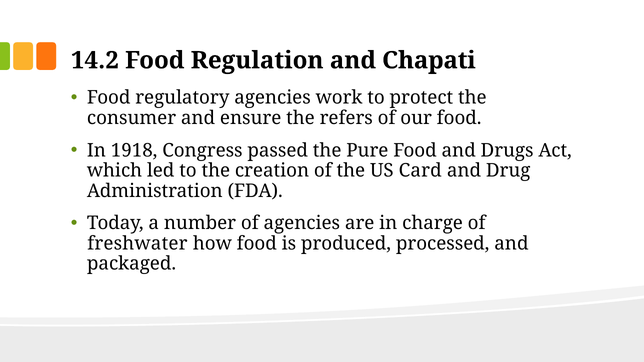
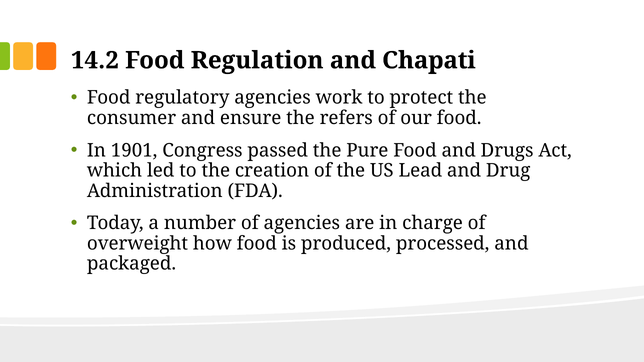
1918: 1918 -> 1901
Card: Card -> Lead
freshwater: freshwater -> overweight
